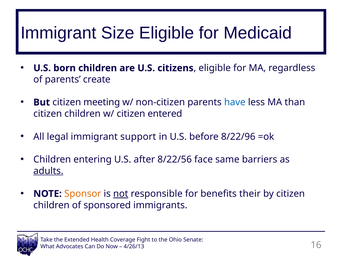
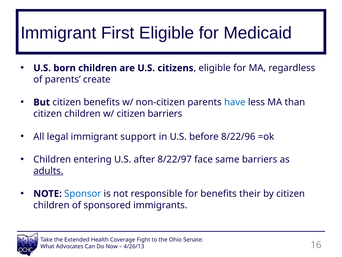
Size: Size -> First
citizen meeting: meeting -> benefits
citizen entered: entered -> barriers
8/22/56: 8/22/56 -> 8/22/97
Sponsor colour: orange -> blue
not underline: present -> none
